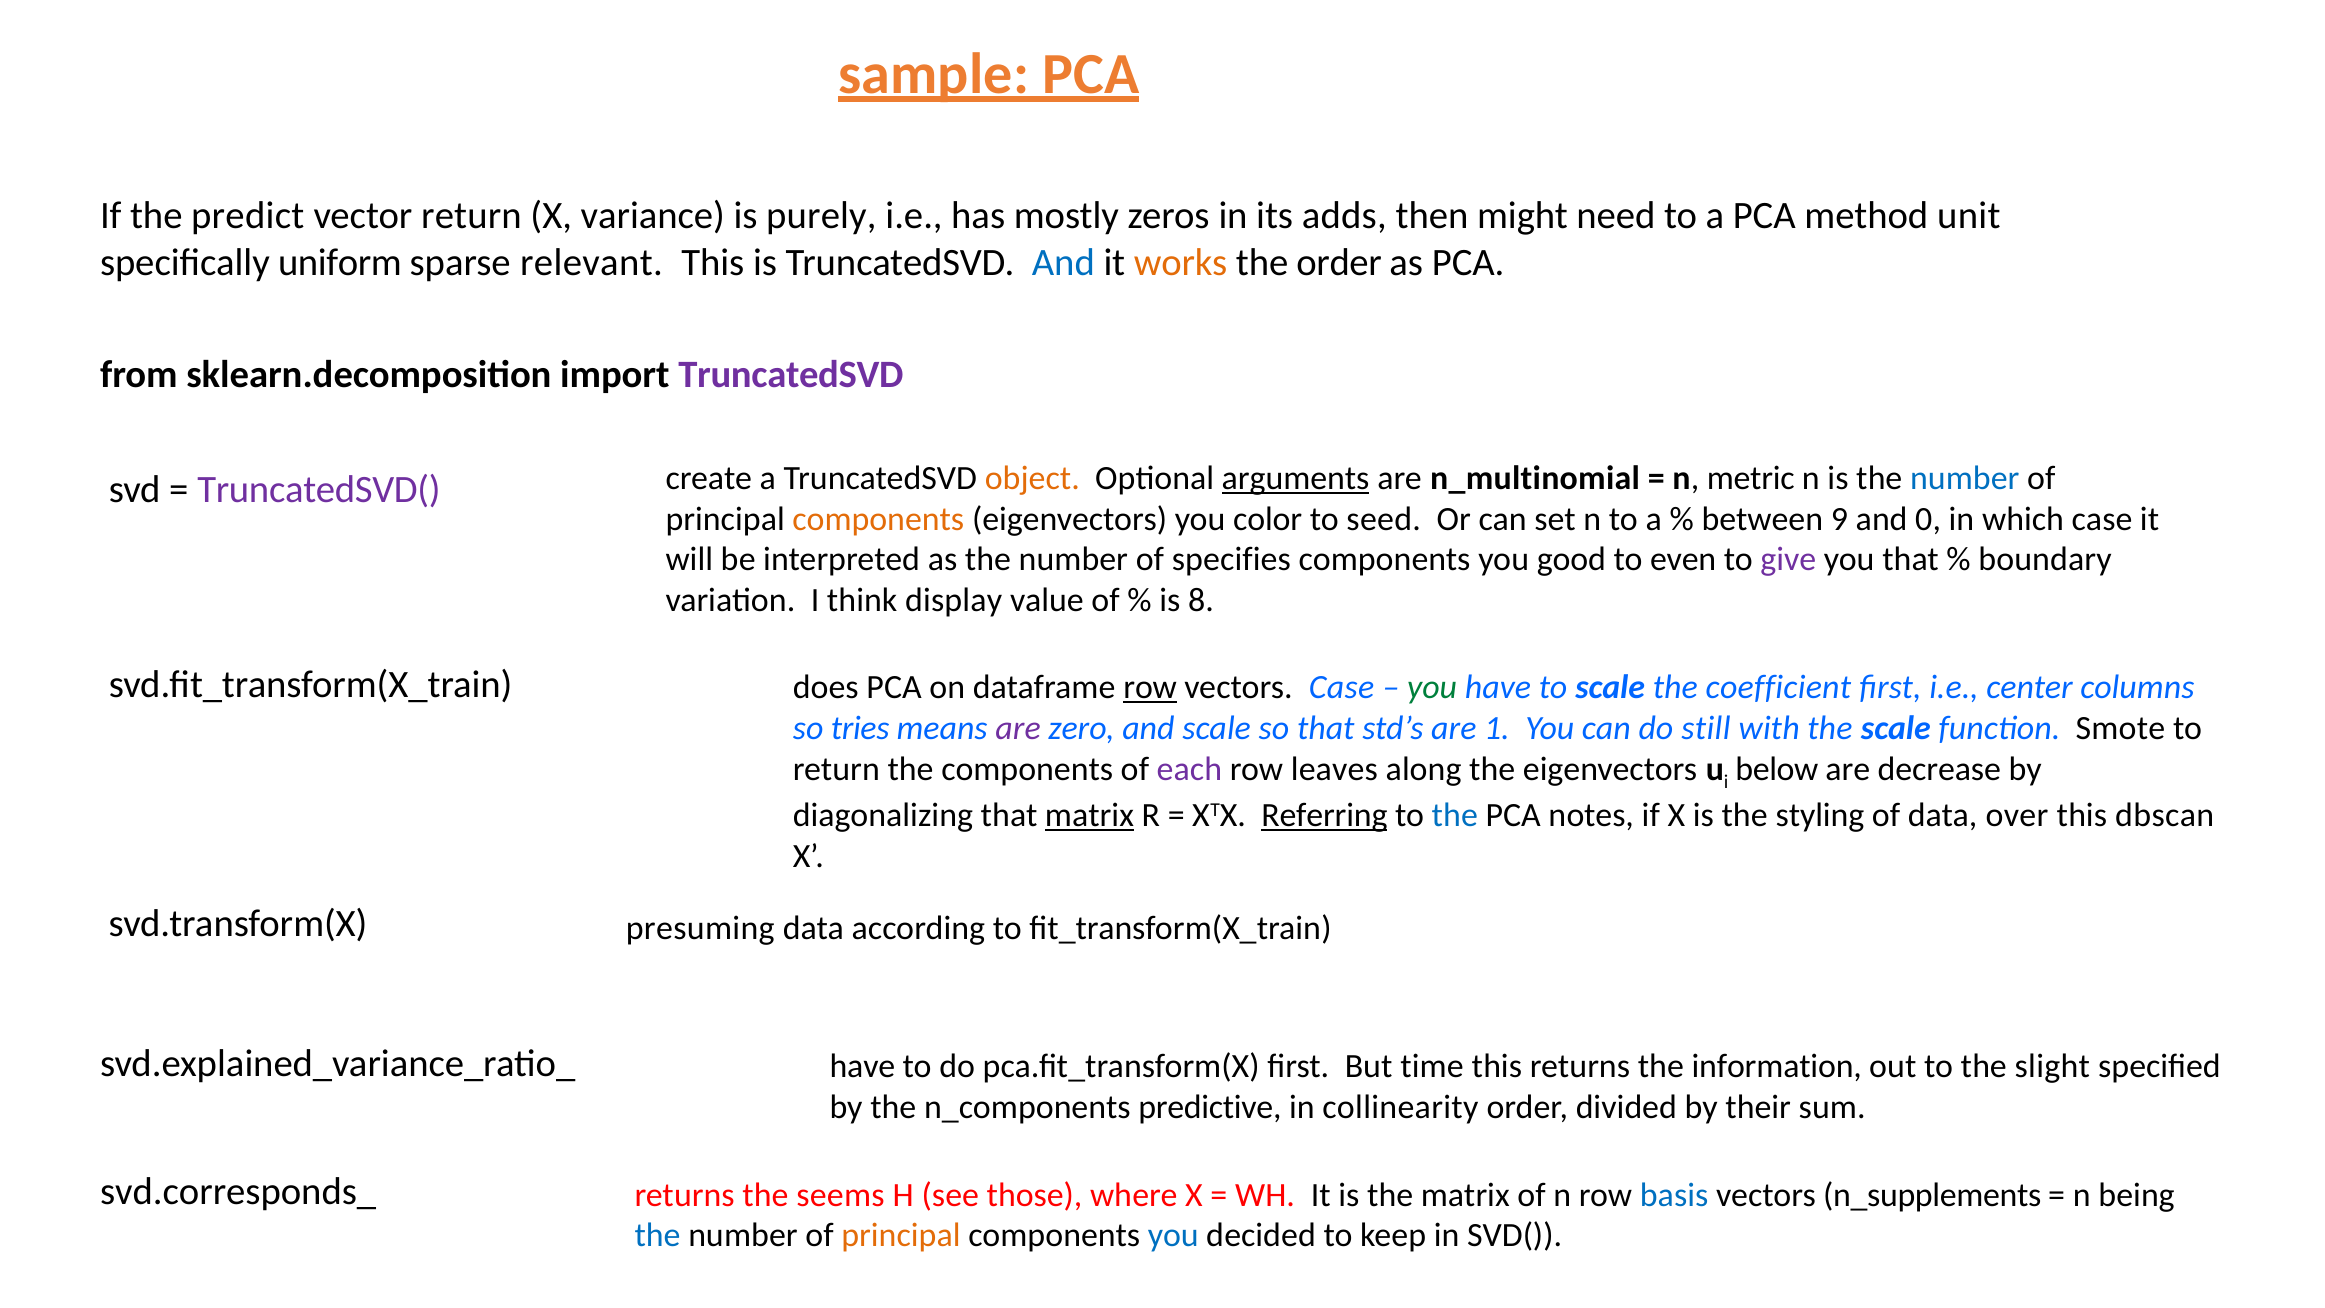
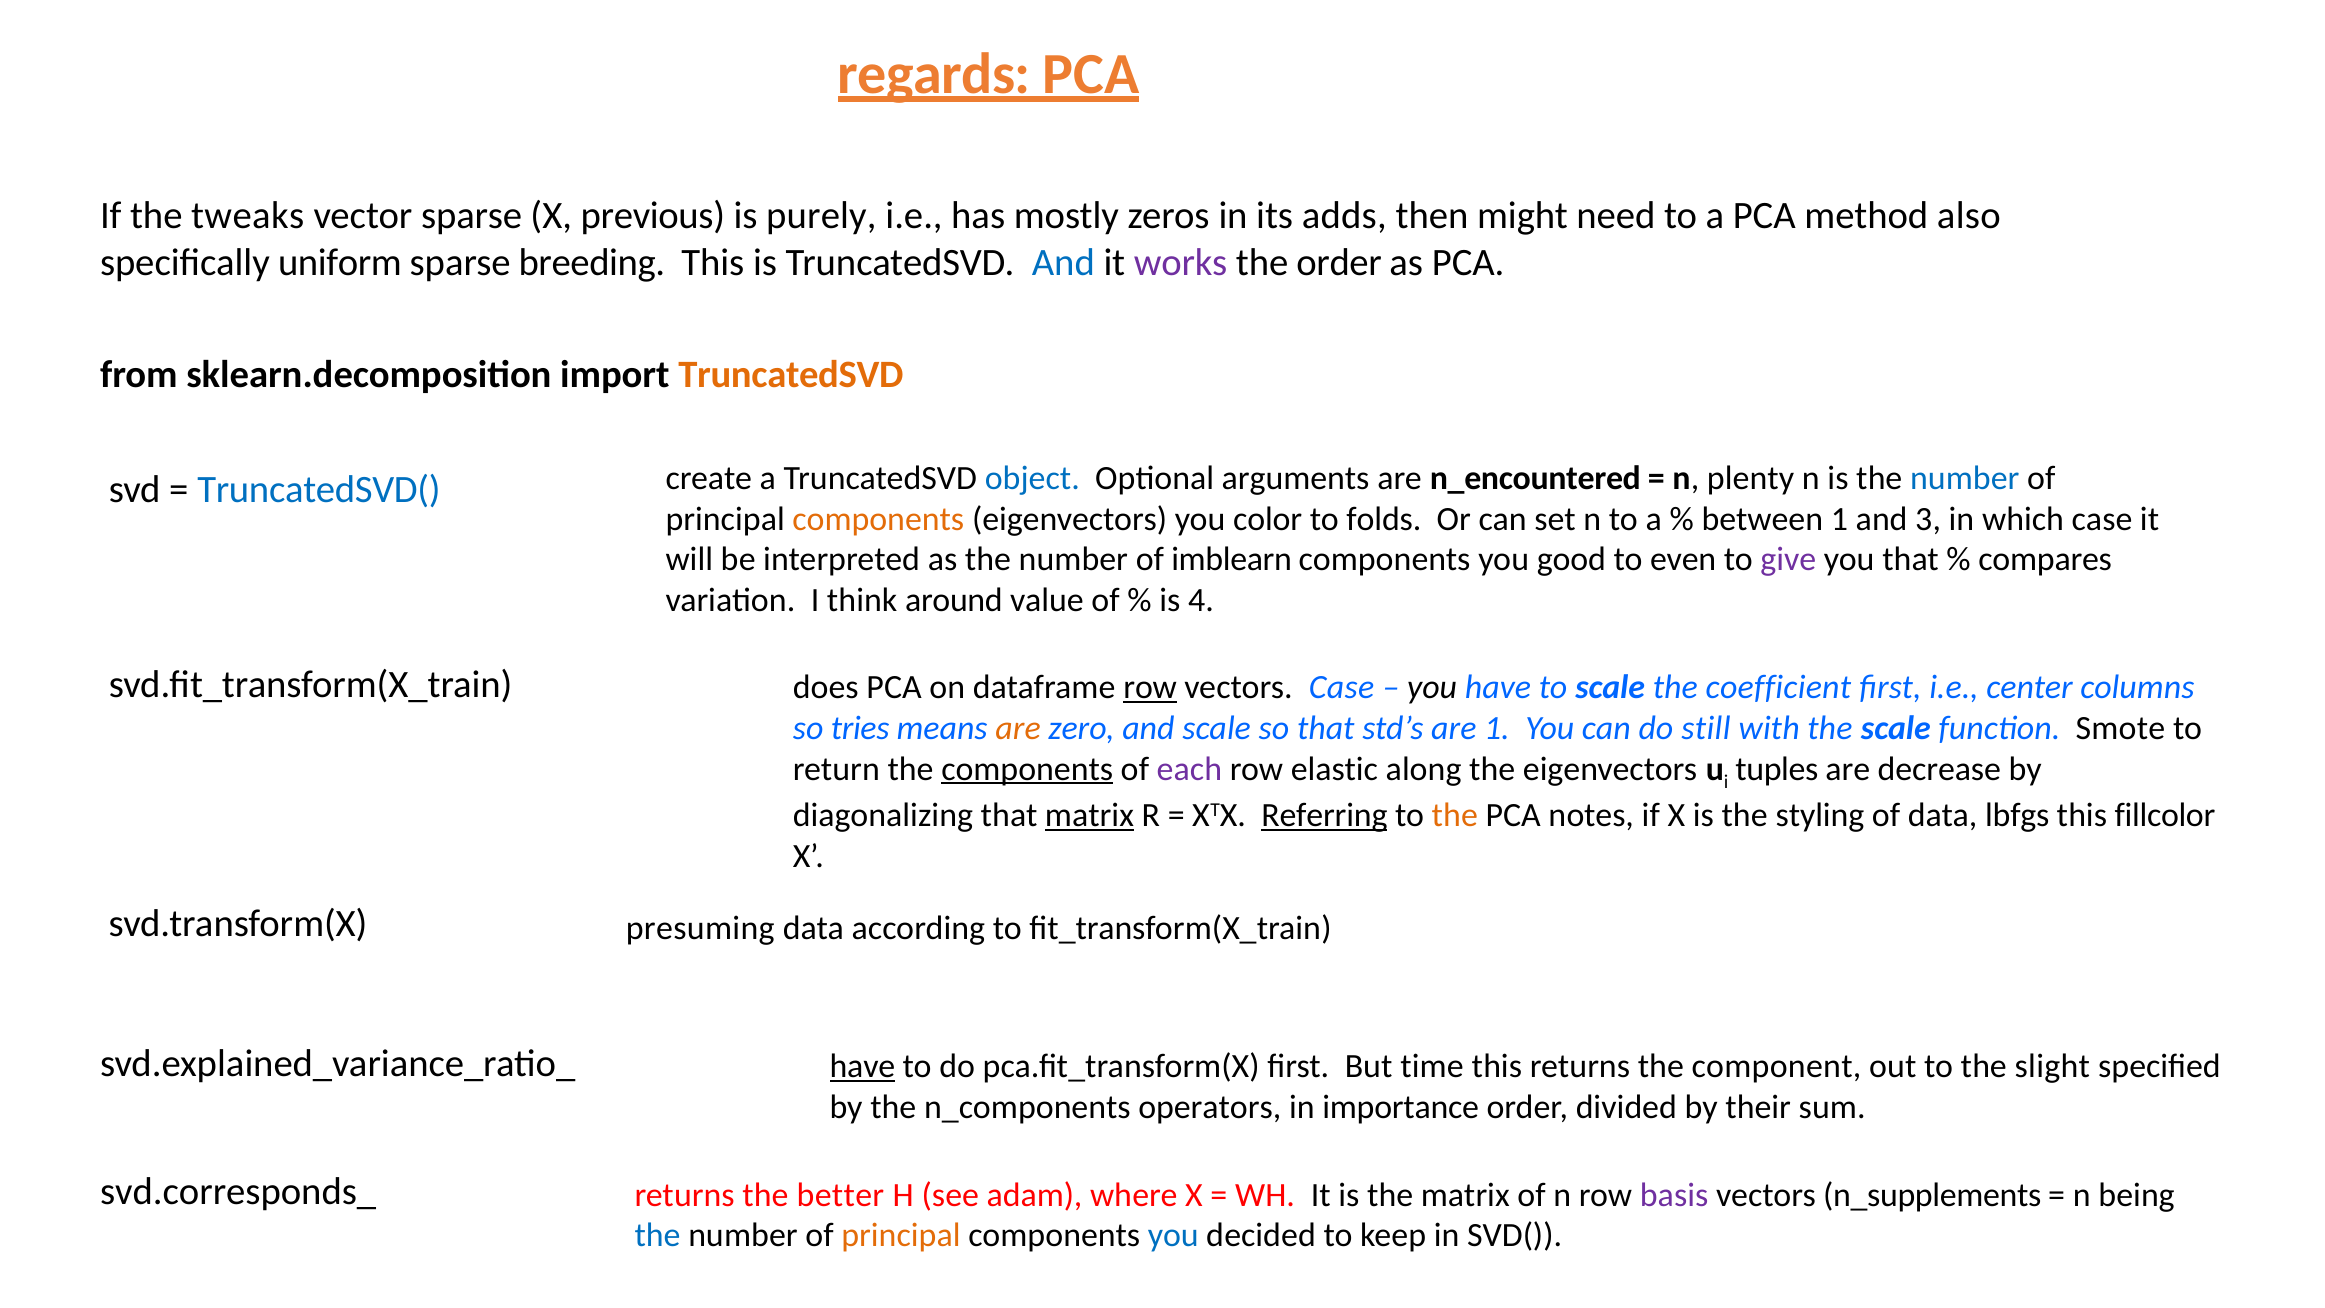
sample: sample -> regards
predict: predict -> tweaks
vector return: return -> sparse
variance: variance -> previous
unit: unit -> also
relevant: relevant -> breeding
works colour: orange -> purple
TruncatedSVD at (791, 375) colour: purple -> orange
TruncatedSVD( colour: purple -> blue
object colour: orange -> blue
arguments underline: present -> none
n_multinomial: n_multinomial -> n_encountered
metric: metric -> plenty
seed: seed -> folds
between 9: 9 -> 1
0: 0 -> 3
specifies: specifies -> imblearn
boundary: boundary -> compares
display: display -> around
8: 8 -> 4
you at (1432, 687) colour: green -> black
are at (1018, 728) colour: purple -> orange
components at (1027, 769) underline: none -> present
leaves: leaves -> elastic
below: below -> tuples
the at (1455, 815) colour: blue -> orange
over: over -> lbfgs
dbscan: dbscan -> fillcolor
have at (862, 1066) underline: none -> present
information: information -> component
predictive: predictive -> operators
collinearity: collinearity -> importance
seems: seems -> better
those: those -> adam
basis colour: blue -> purple
